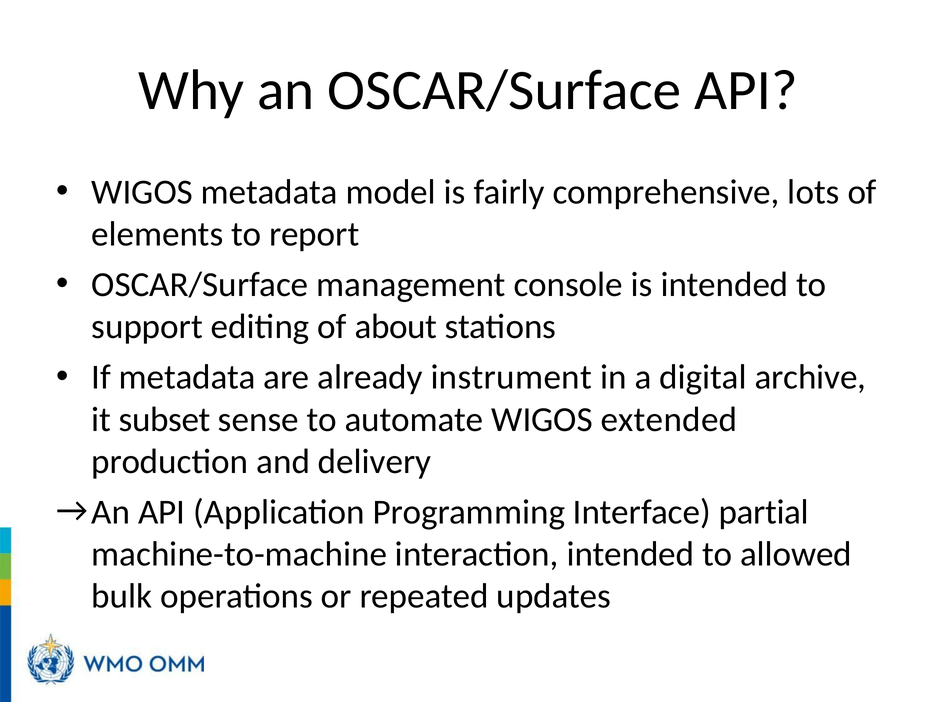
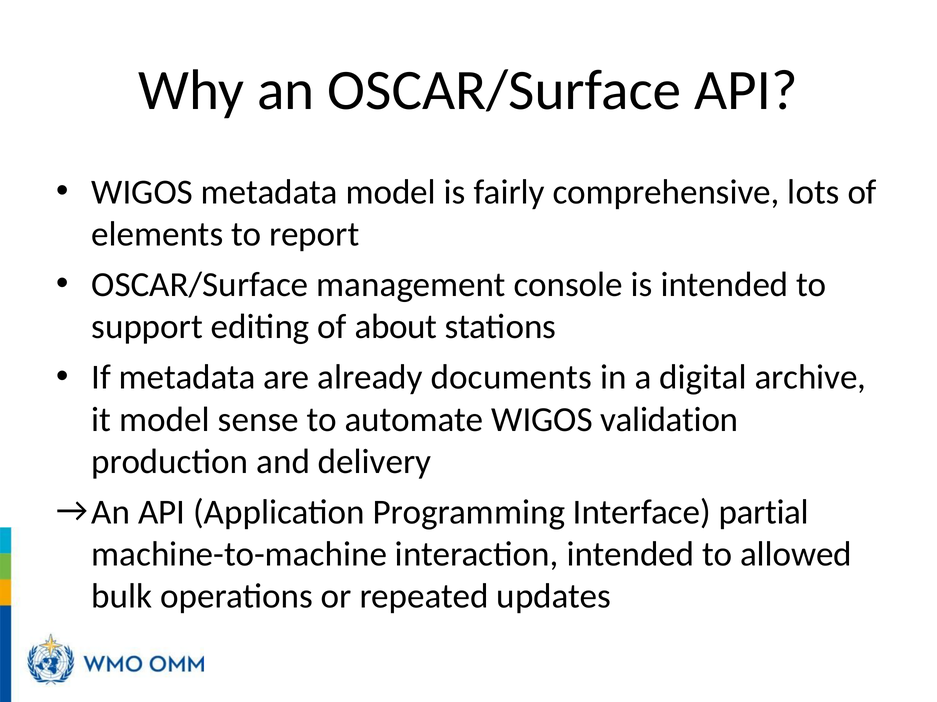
instrument: instrument -> documents
it subset: subset -> model
extended: extended -> validation
